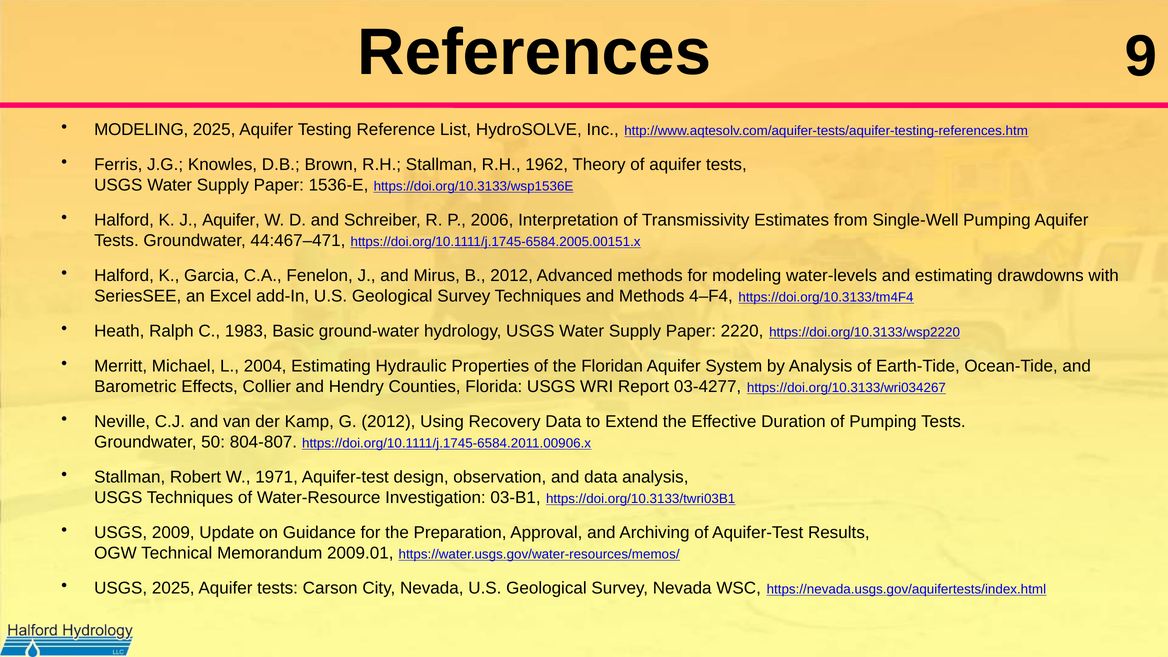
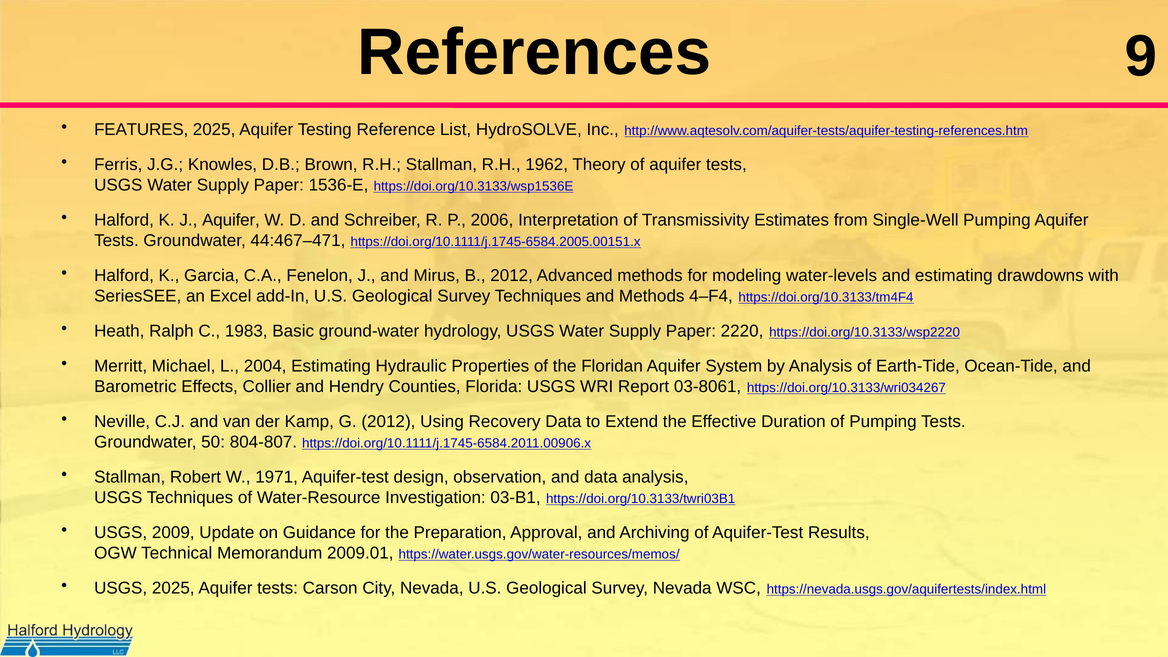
MODELING at (141, 130): MODELING -> FEATURES
03-4277: 03-4277 -> 03-8061
